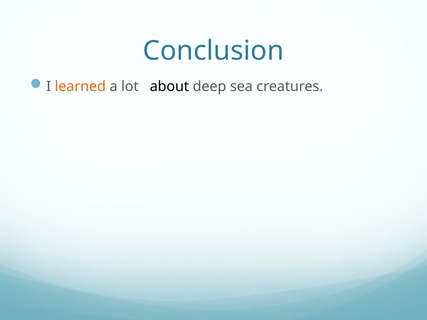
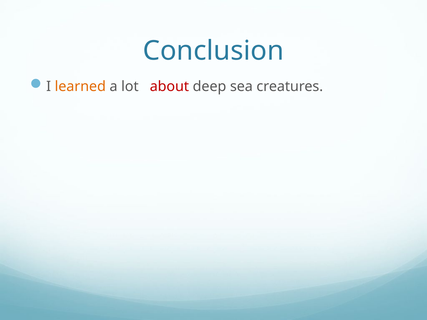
about colour: black -> red
